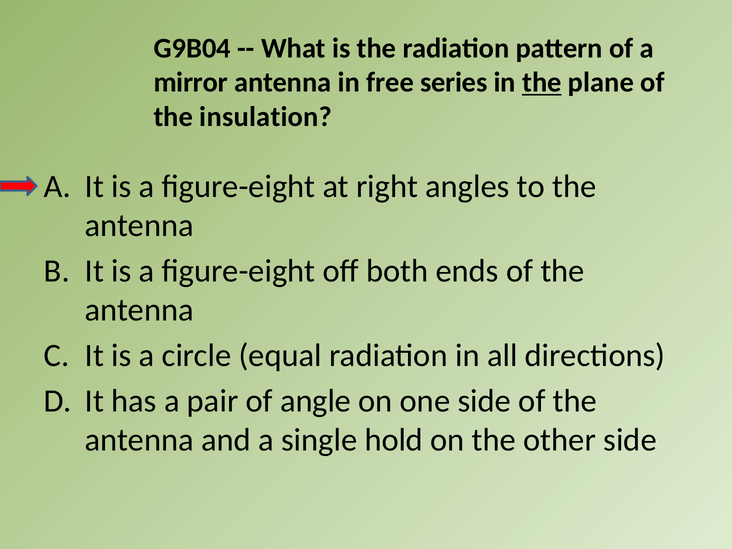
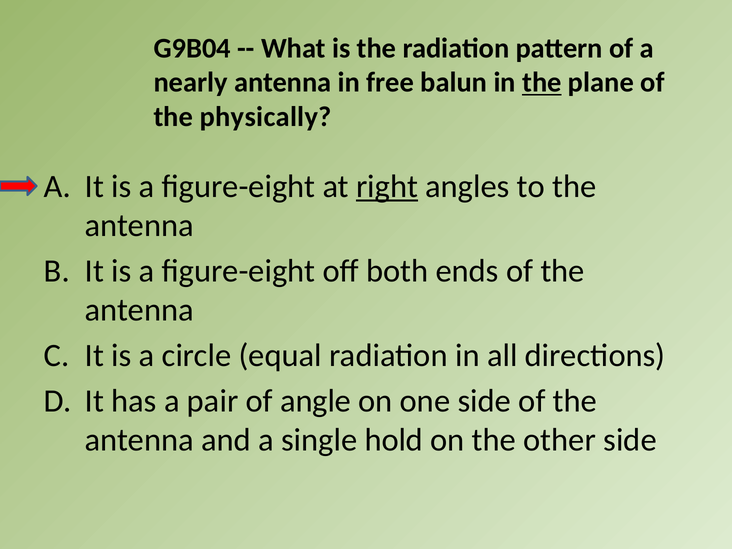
mirror: mirror -> nearly
series: series -> balun
insulation: insulation -> physically
right underline: none -> present
